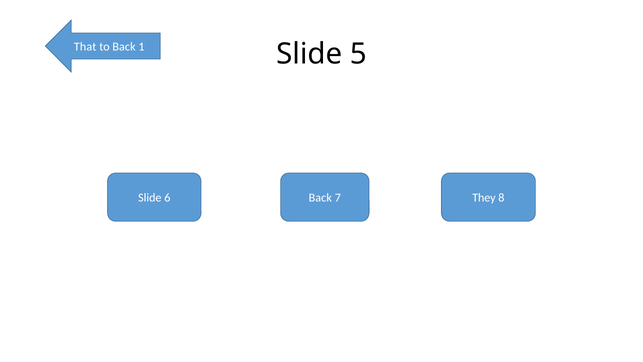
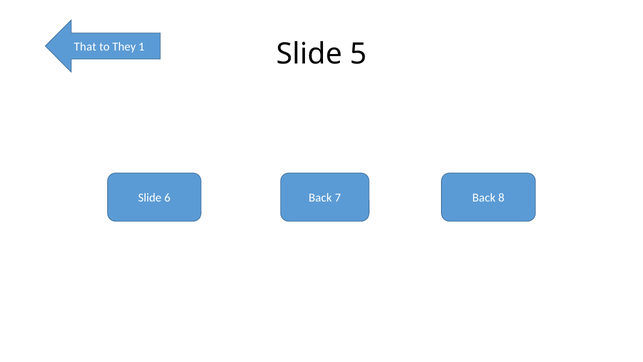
to Back: Back -> They
7 They: They -> Back
